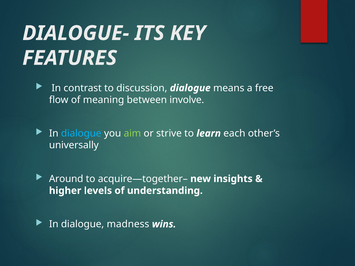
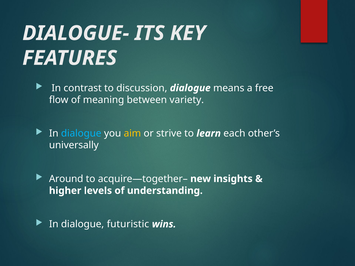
involve: involve -> variety
aim colour: light green -> yellow
madness: madness -> futuristic
